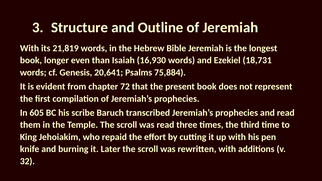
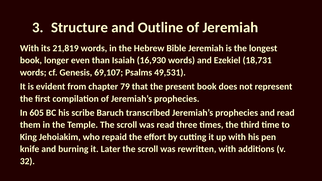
20,641: 20,641 -> 69,107
75,884: 75,884 -> 49,531
72: 72 -> 79
